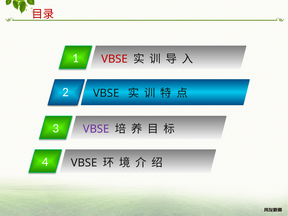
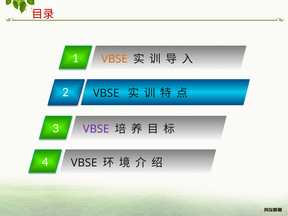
VBSE at (114, 59) colour: red -> orange
